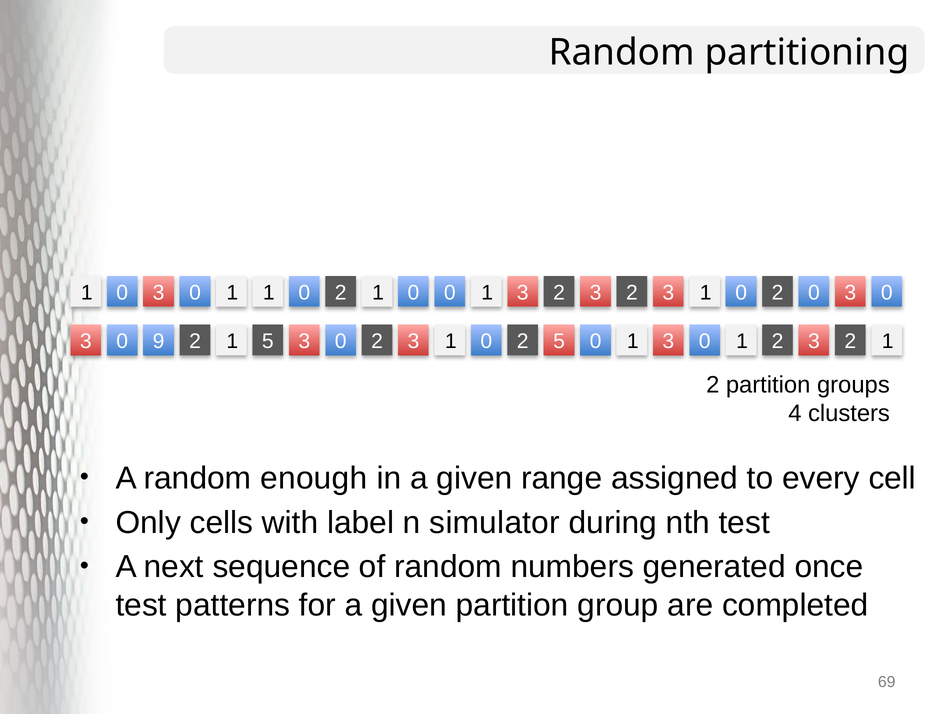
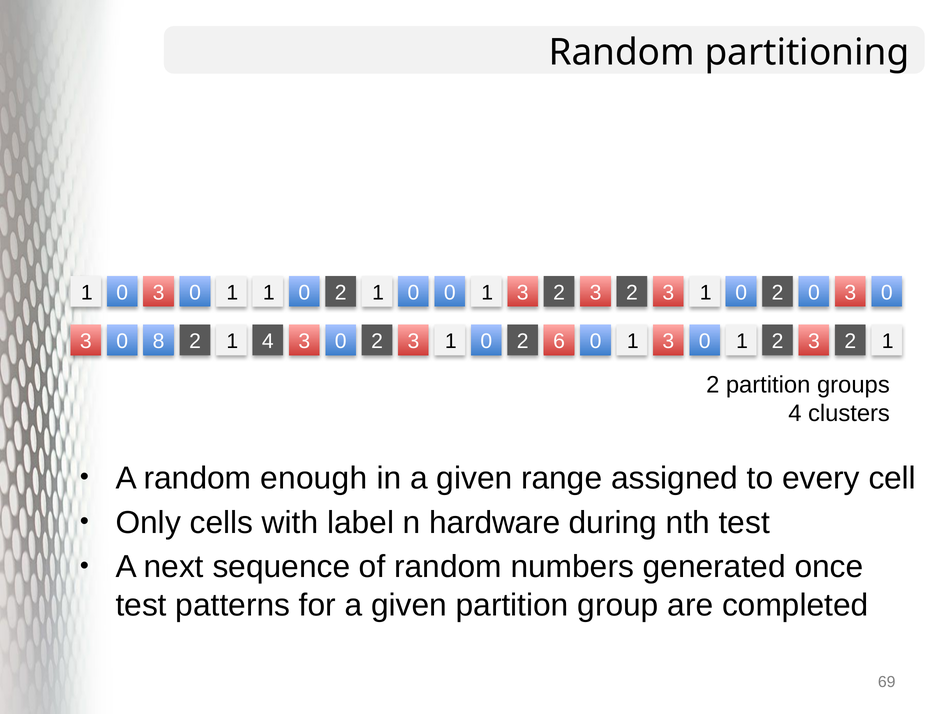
9: 9 -> 8
1 5: 5 -> 4
2 5: 5 -> 6
simulator: simulator -> hardware
